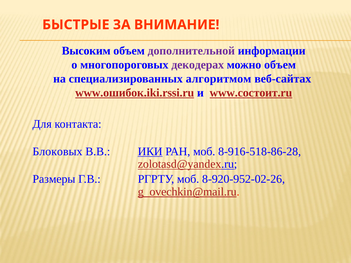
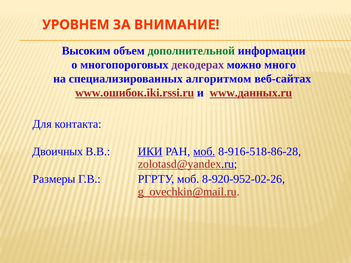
БЫСТРЫЕ: БЫСТРЫЕ -> УРОВНЕМ
дополнительной colour: purple -> green
можно объем: объем -> много
www.состоит.ru: www.состоит.ru -> www.данных.ru
Блоковых: Блоковых -> Двоичных
моб at (204, 152) underline: none -> present
